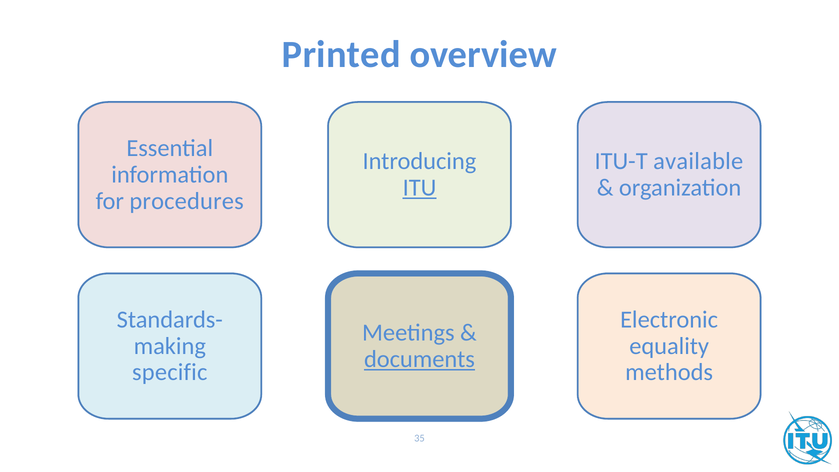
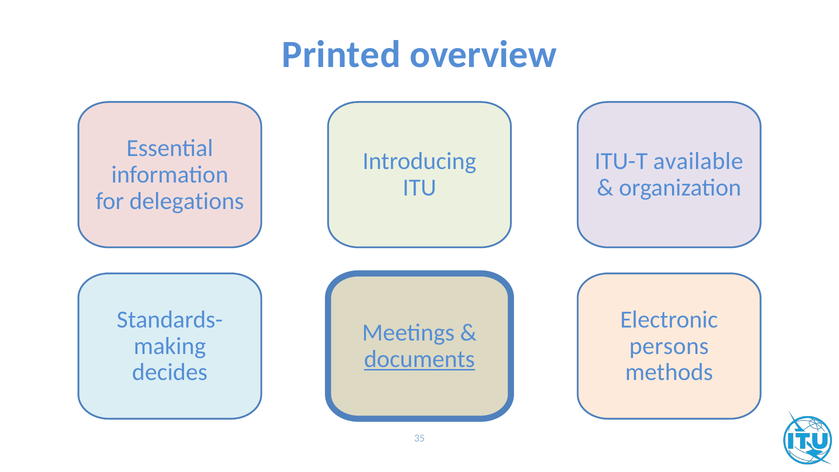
ITU underline: present -> none
procedures: procedures -> delegations
equality: equality -> persons
specific: specific -> decides
